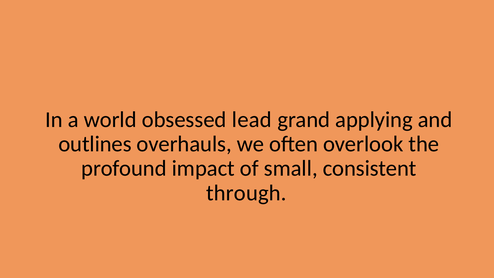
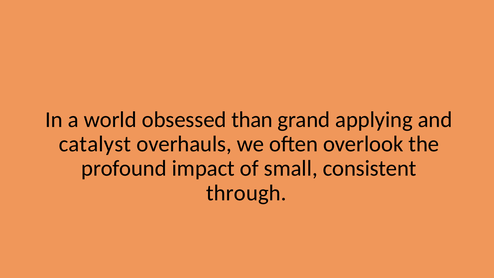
lead: lead -> than
outlines: outlines -> catalyst
